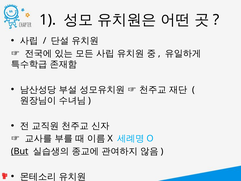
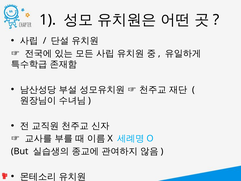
But underline: present -> none
